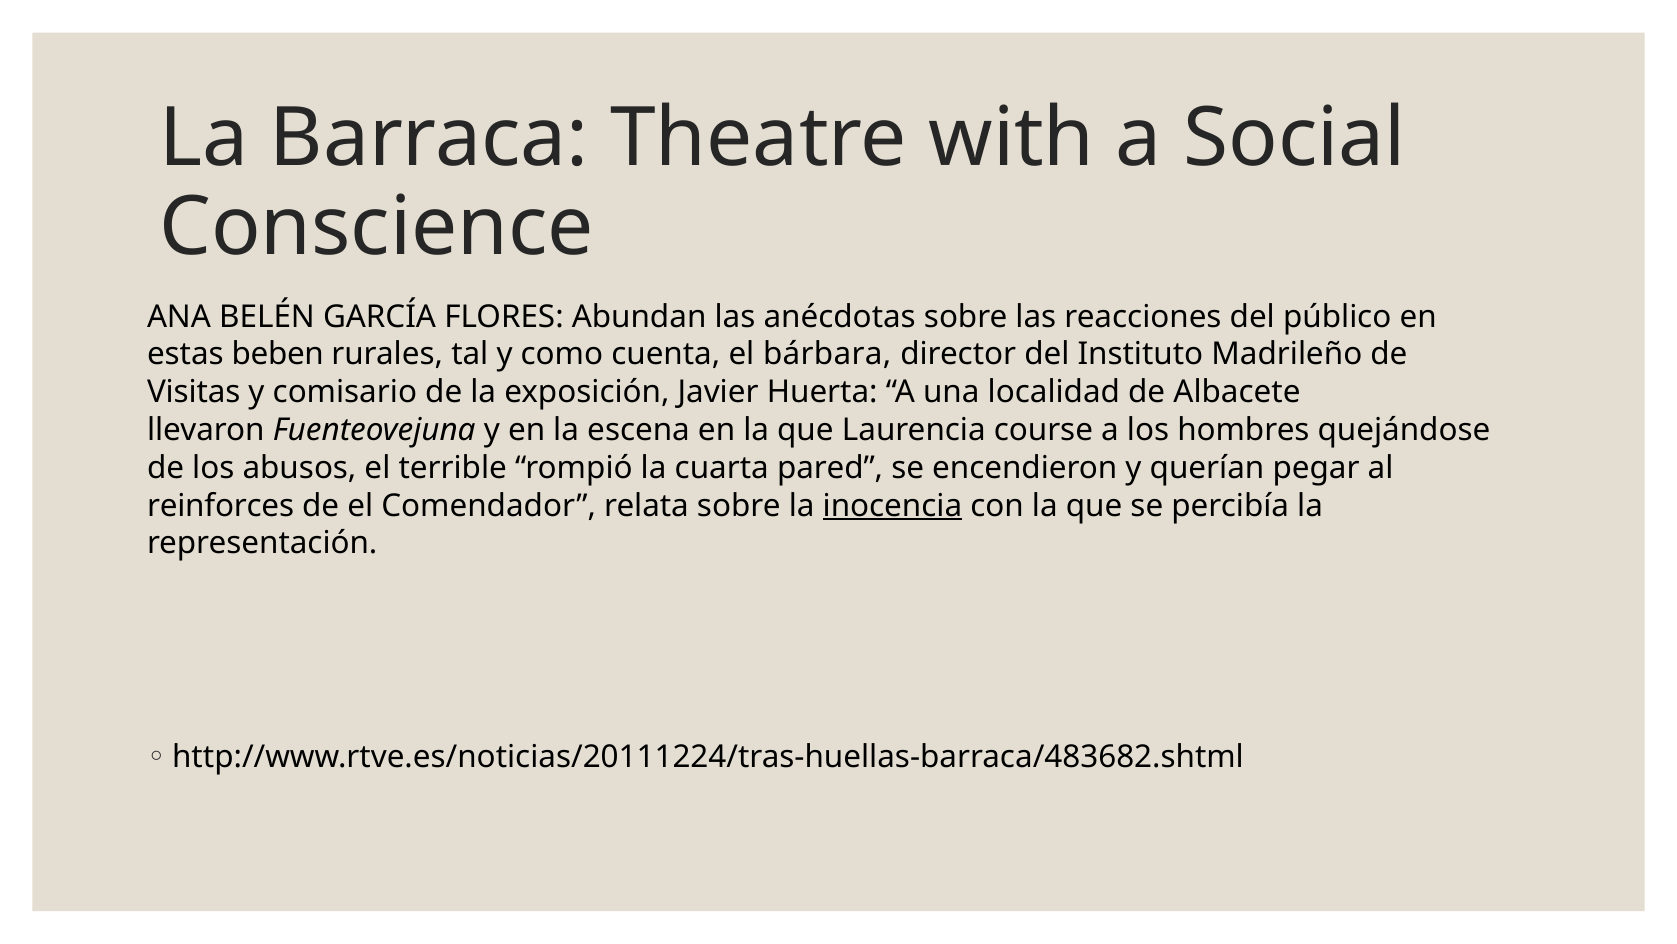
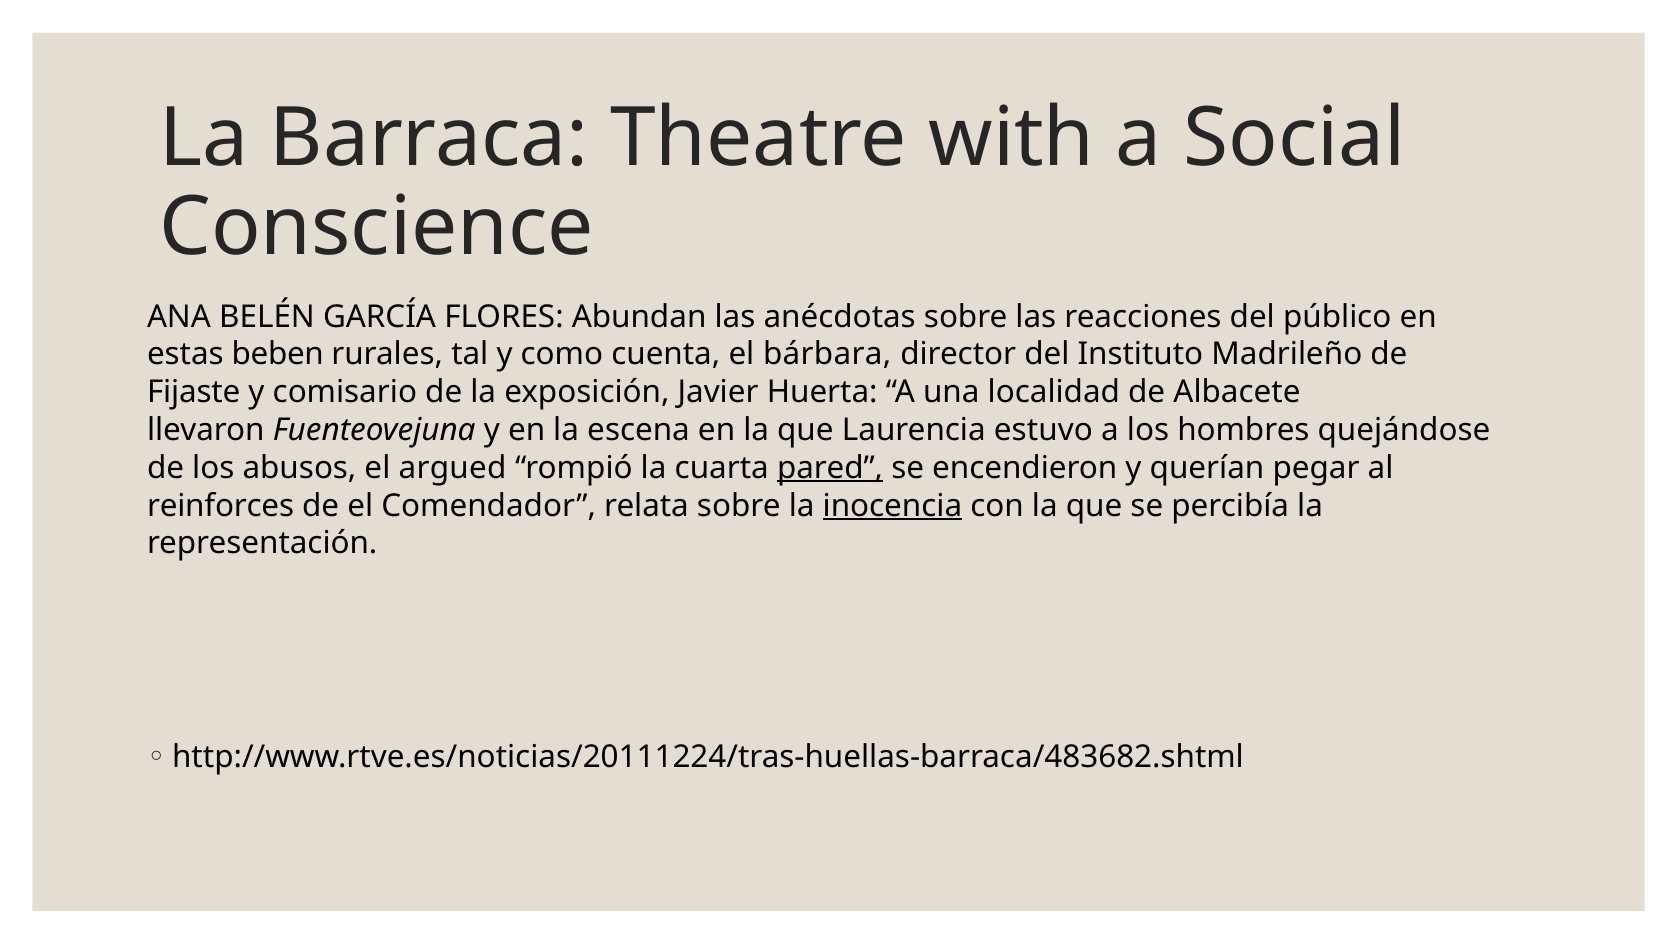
Visitas: Visitas -> Fijaste
course: course -> estuvo
terrible: terrible -> argued
pared underline: none -> present
